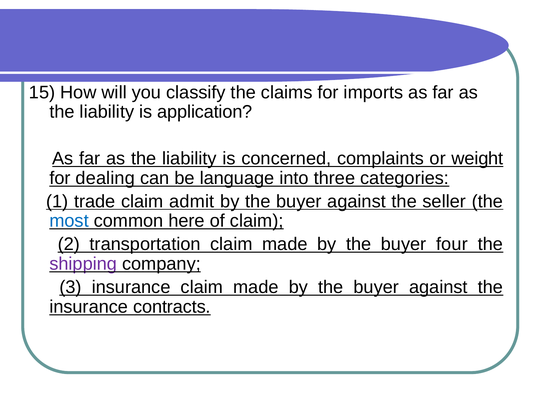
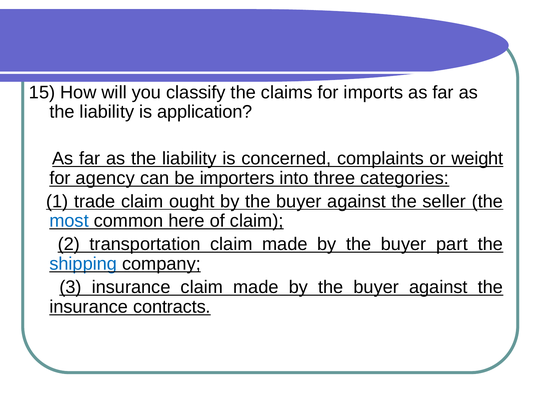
dealing: dealing -> agency
language: language -> importers
admit: admit -> ought
four: four -> part
shipping colour: purple -> blue
